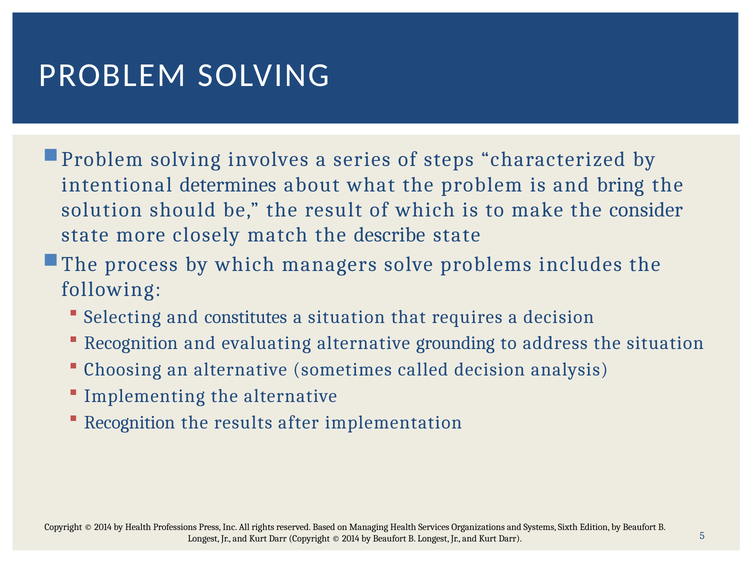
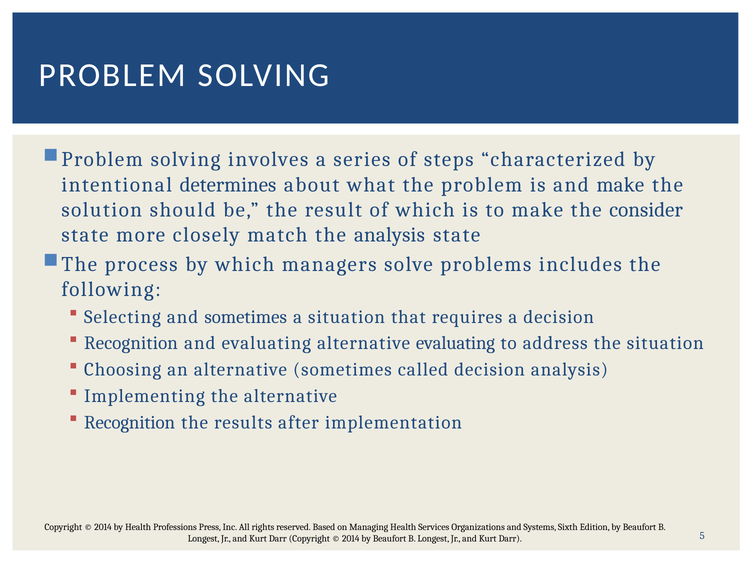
and bring: bring -> make
the describe: describe -> analysis
and constitutes: constitutes -> sometimes
alternative grounding: grounding -> evaluating
